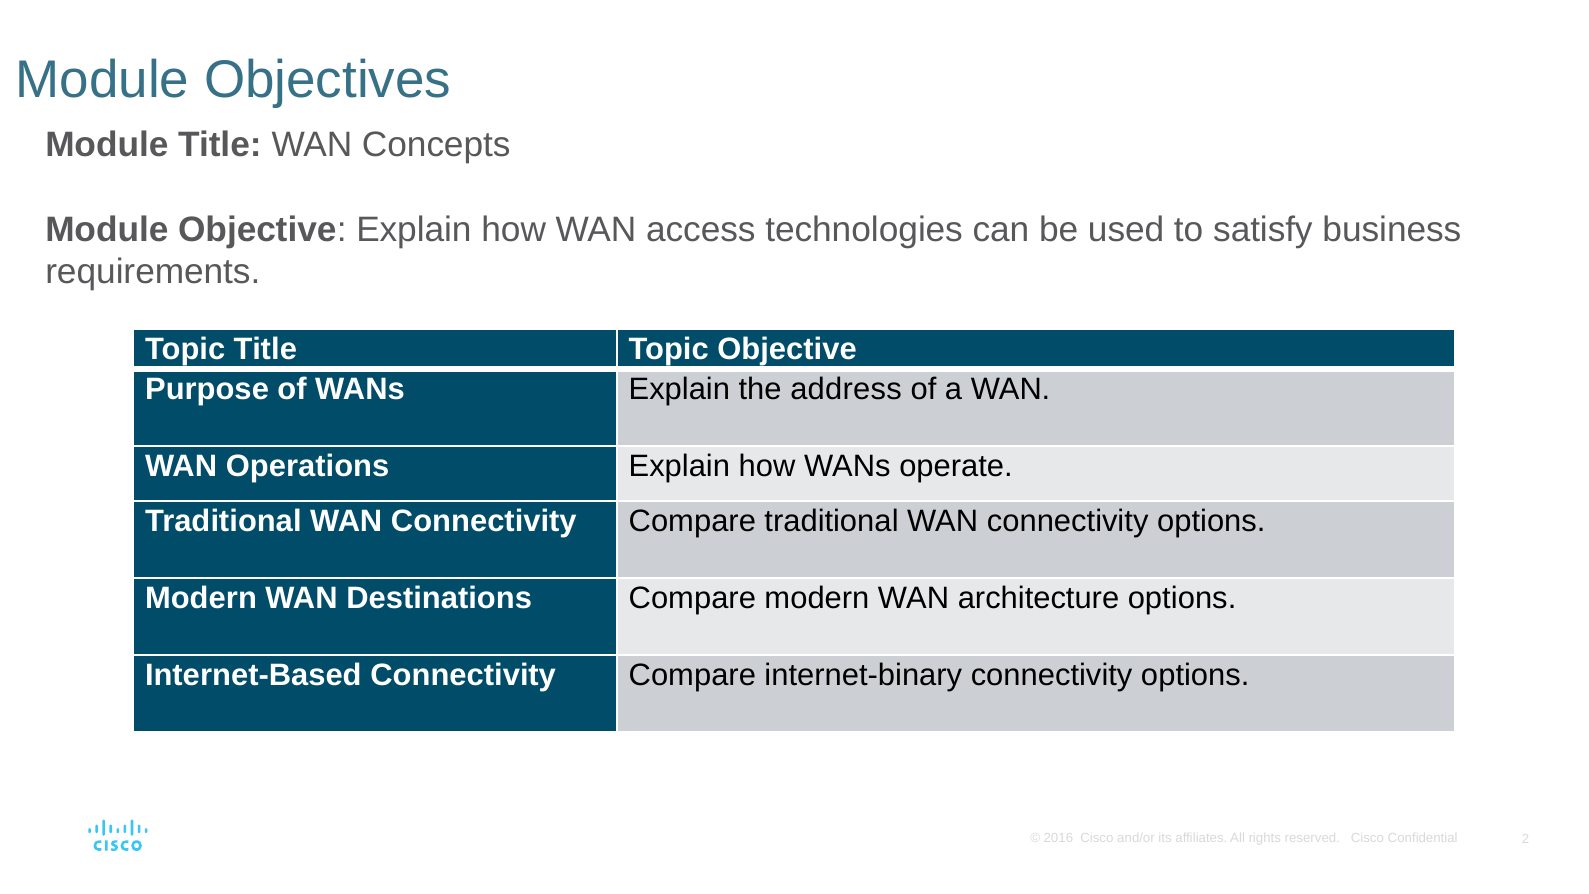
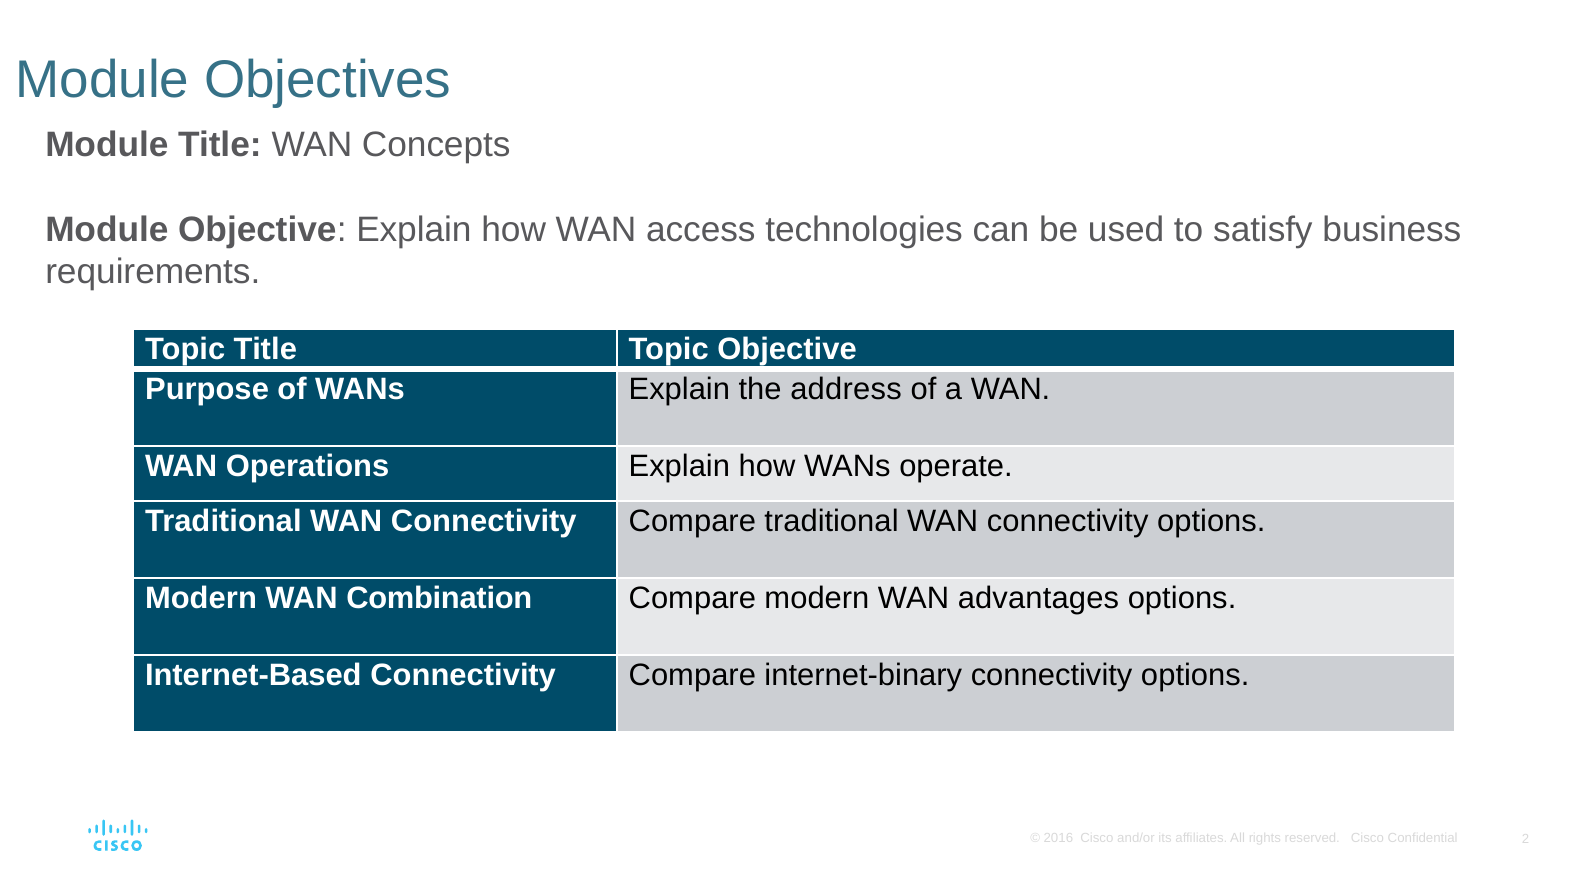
Destinations: Destinations -> Combination
architecture: architecture -> advantages
